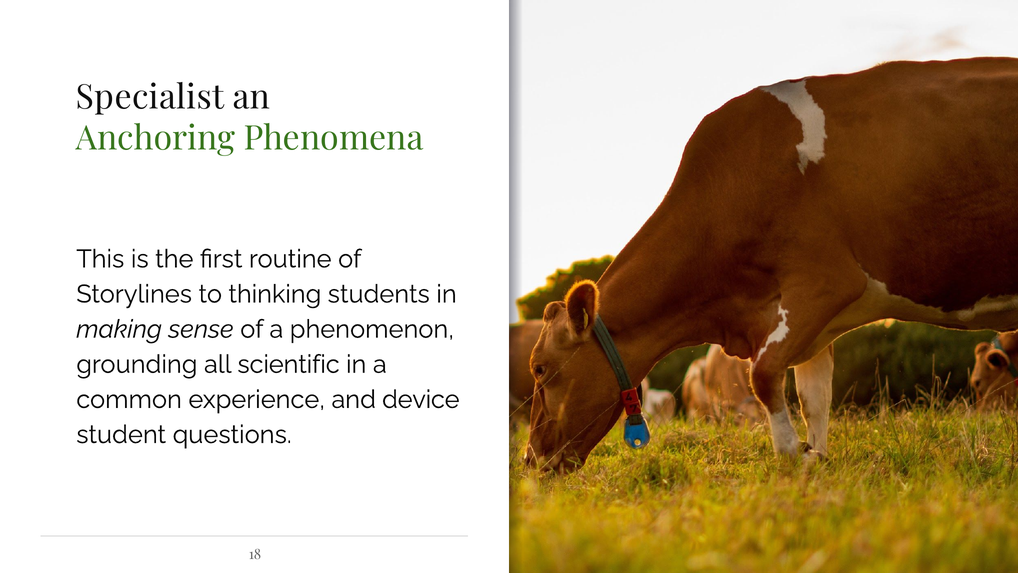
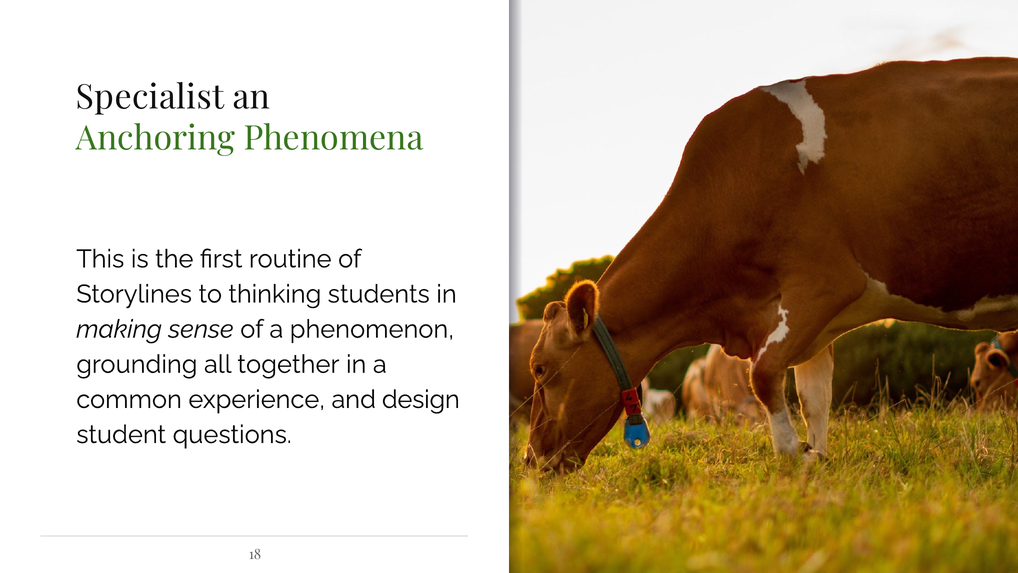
scientific: scientific -> together
device: device -> design
